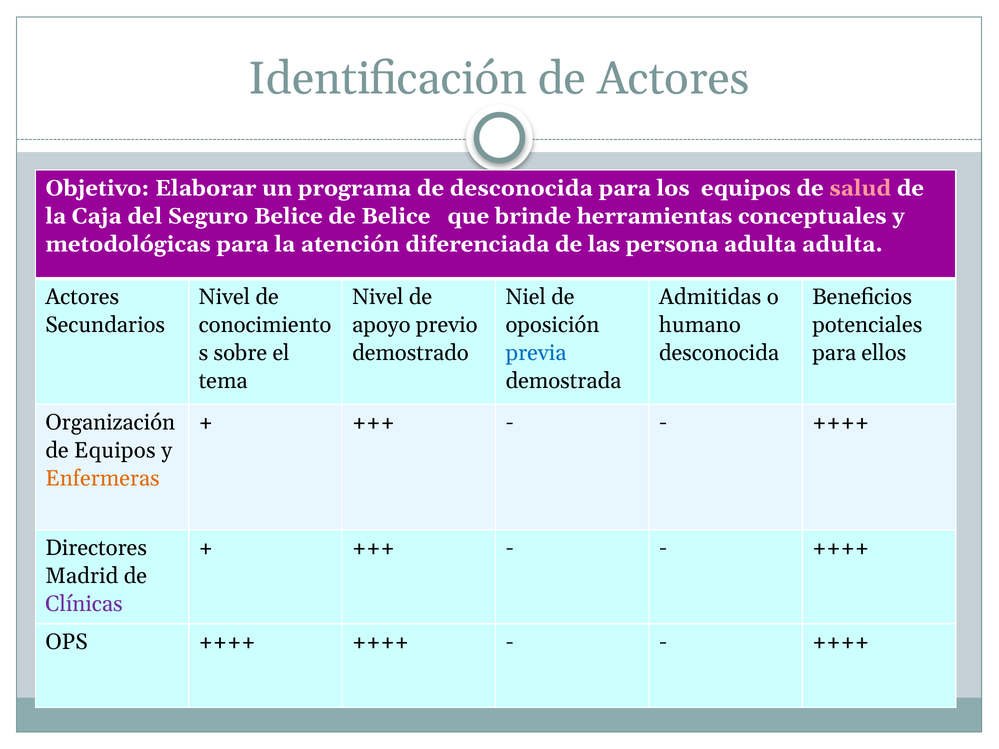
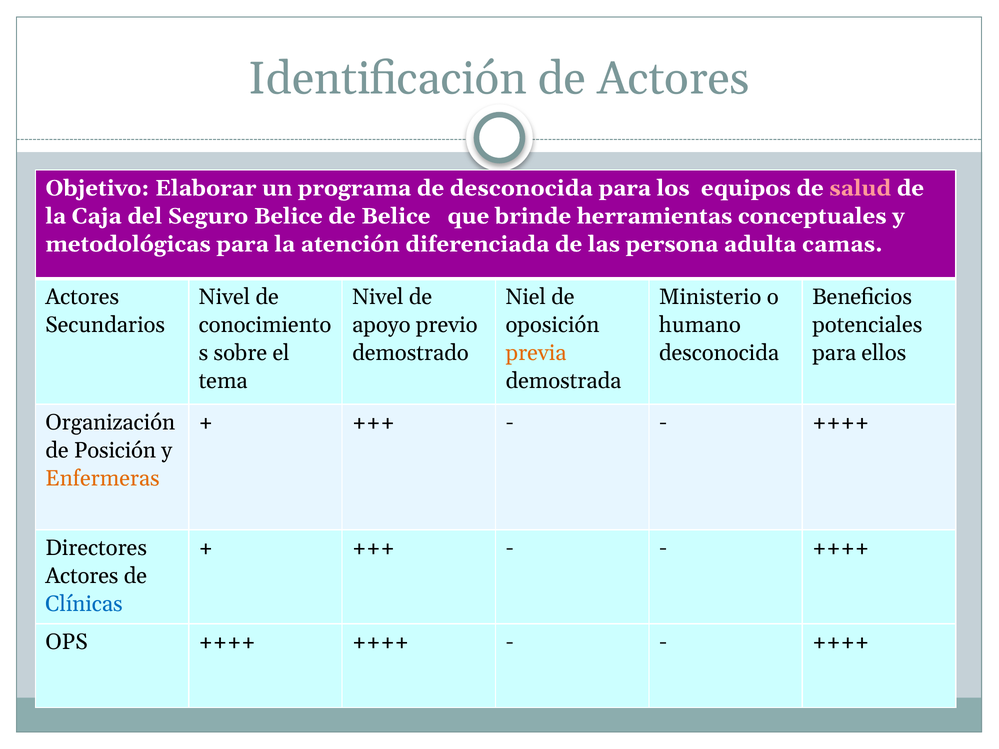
adulta adulta: adulta -> camas
Admitidas: Admitidas -> Ministerio
previa colour: blue -> orange
de Equipos: Equipos -> Posición
Madrid at (82, 576): Madrid -> Actores
Clínicas colour: purple -> blue
